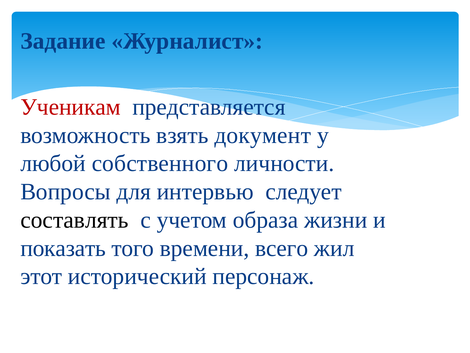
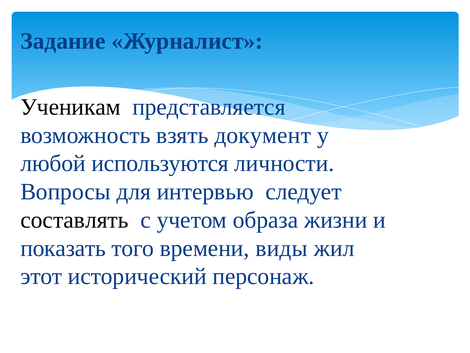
Ученикам colour: red -> black
собственного: собственного -> используются
всего: всего -> виды
